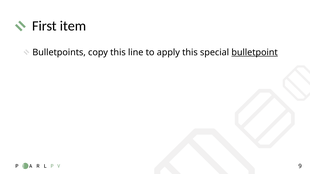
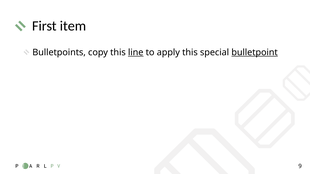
line underline: none -> present
